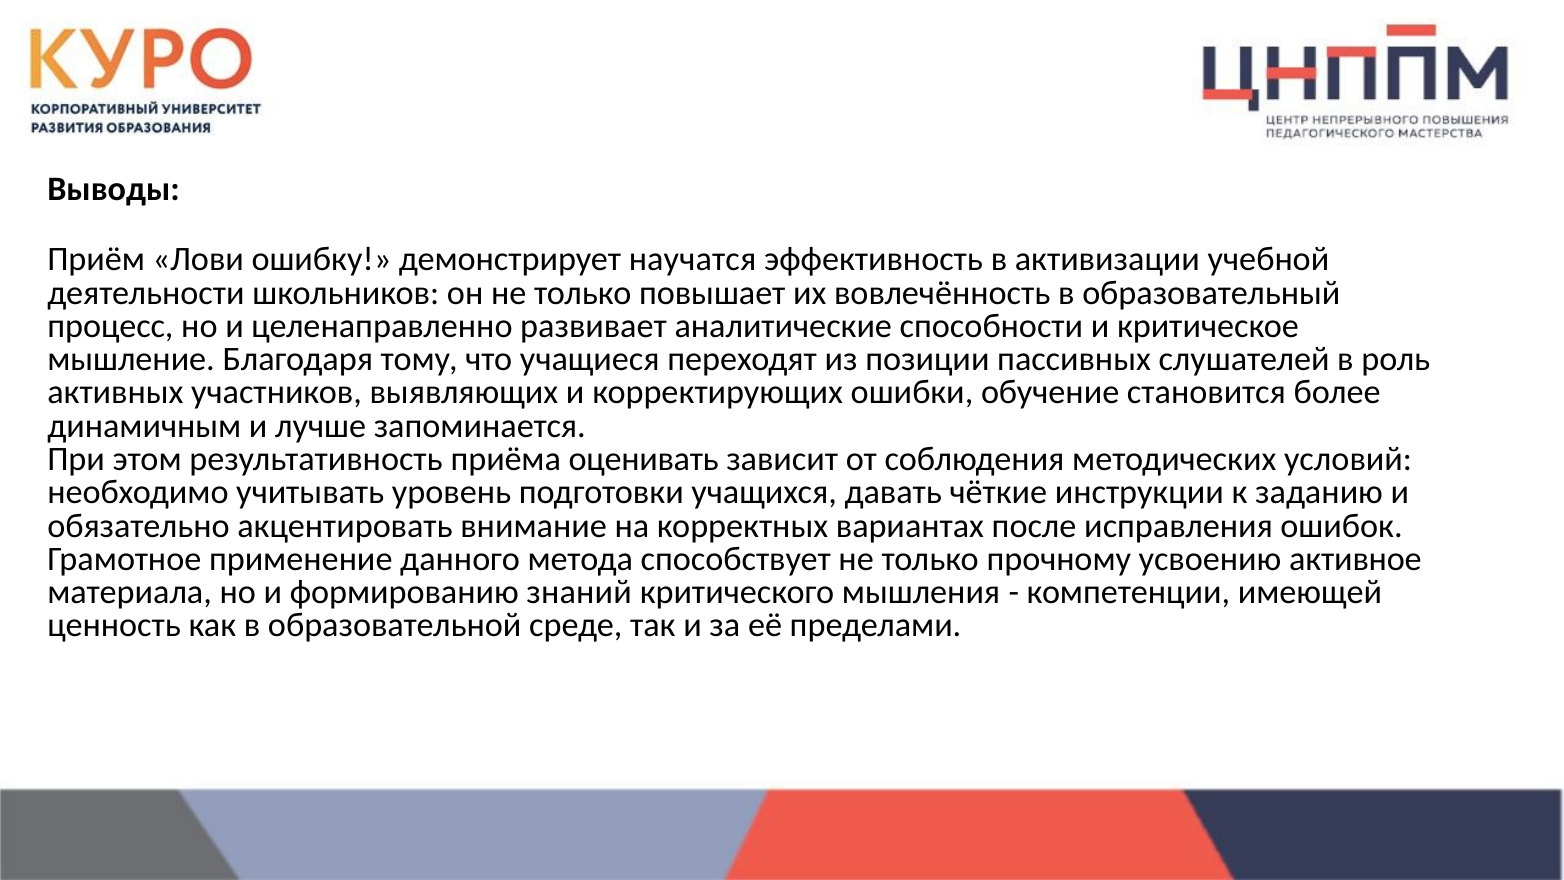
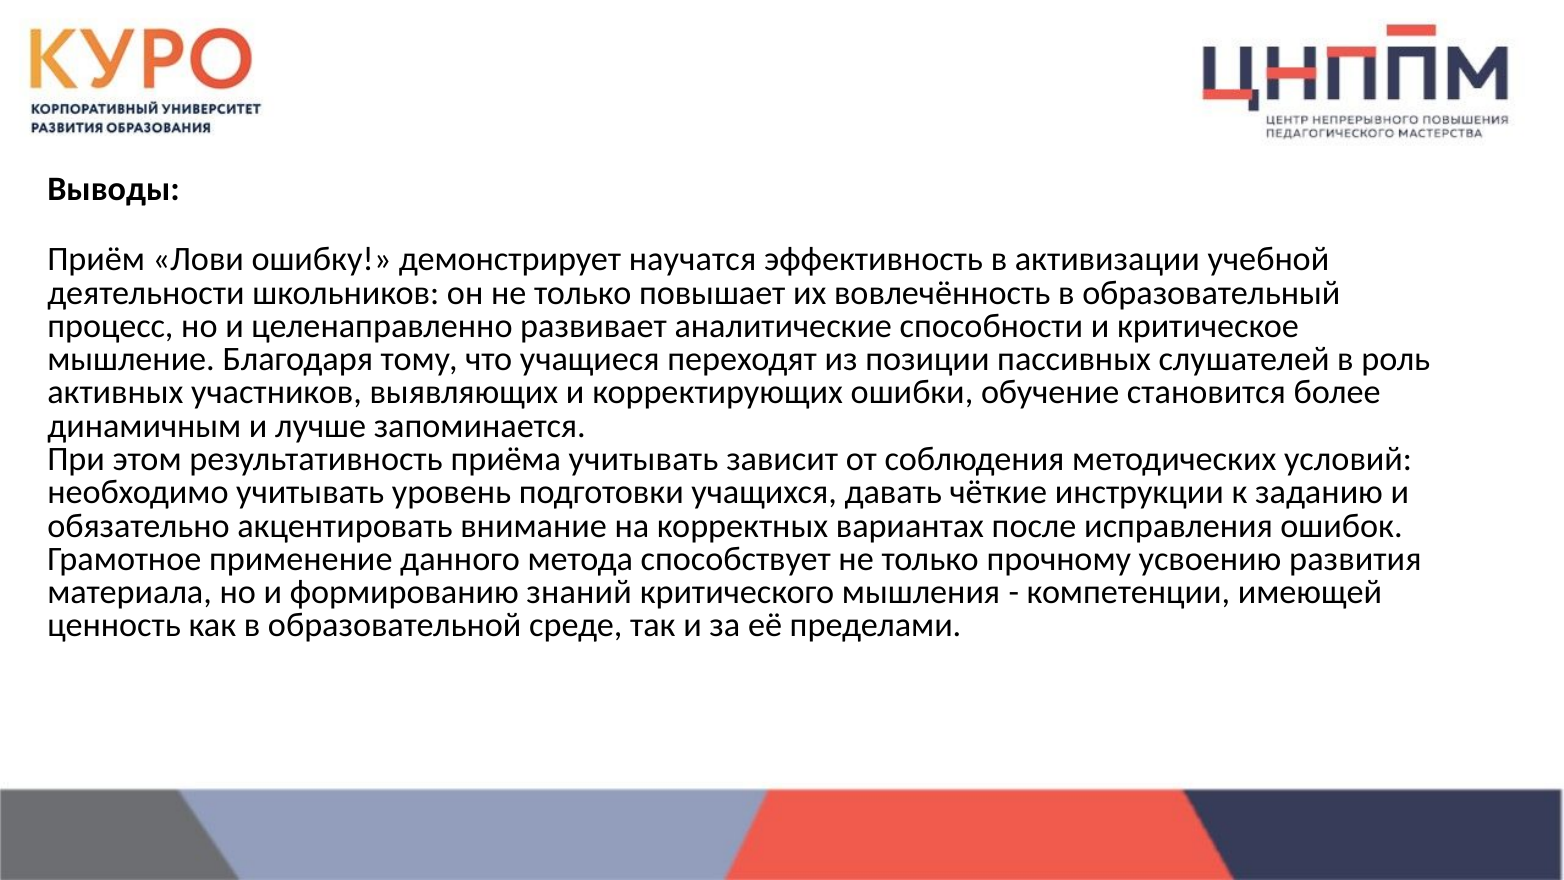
приёма оценивать: оценивать -> учитывать
активное: активное -> развития
